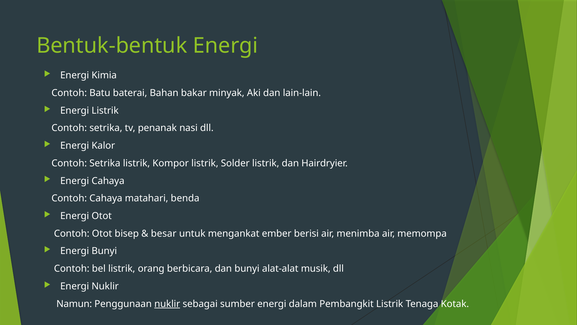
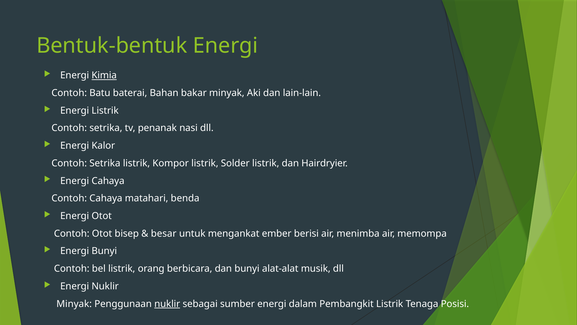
Kimia underline: none -> present
Namun at (74, 303): Namun -> Minyak
Kotak: Kotak -> Posisi
